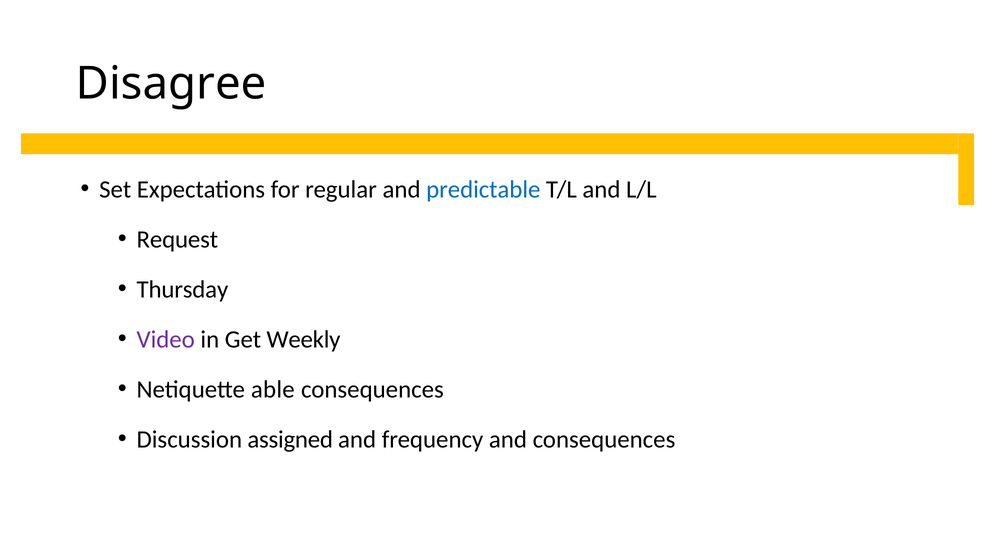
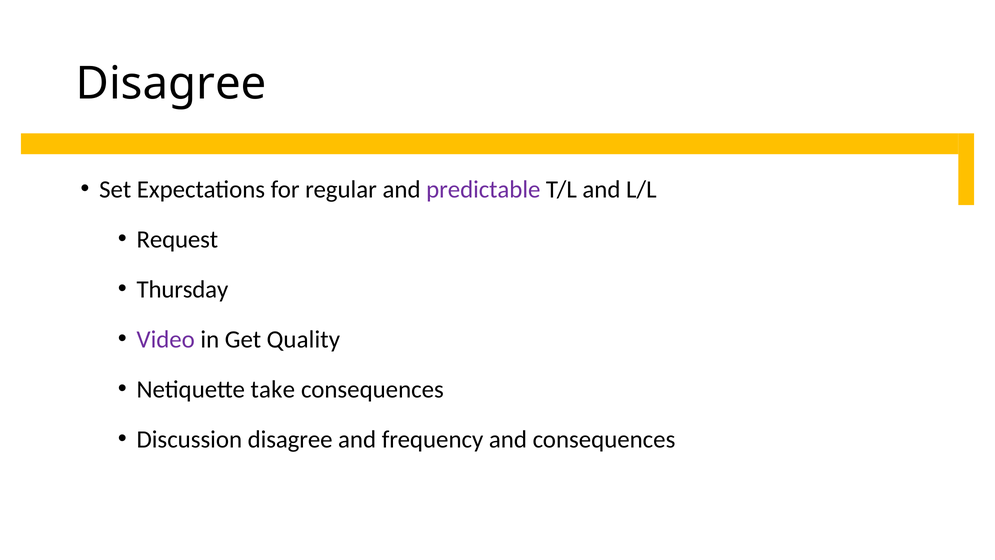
predictable colour: blue -> purple
Weekly: Weekly -> Quality
able: able -> take
Discussion assigned: assigned -> disagree
